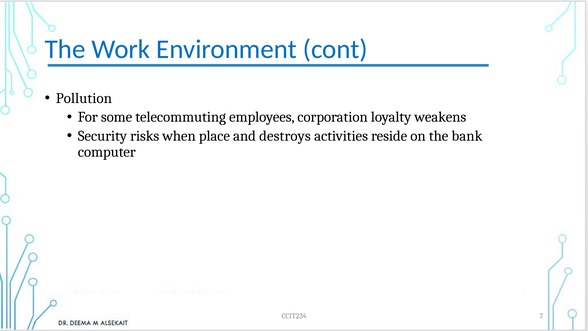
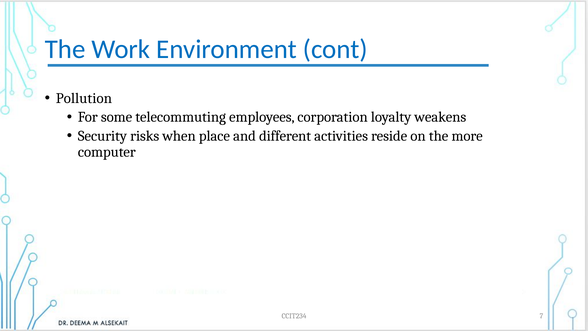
destroys: destroys -> different
bank: bank -> more
